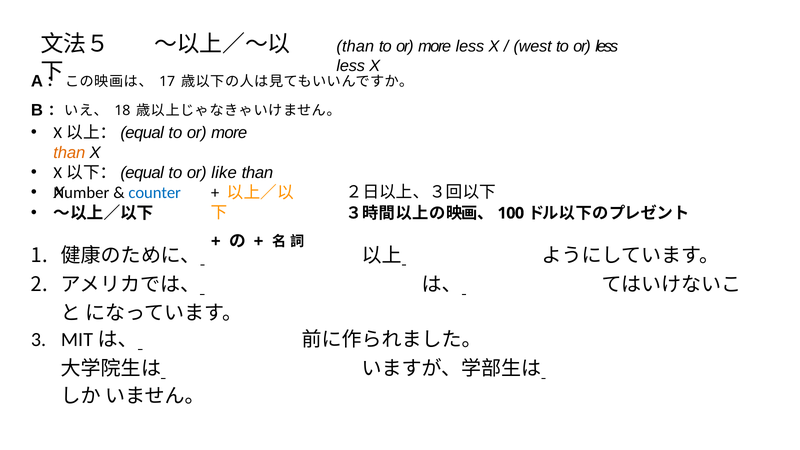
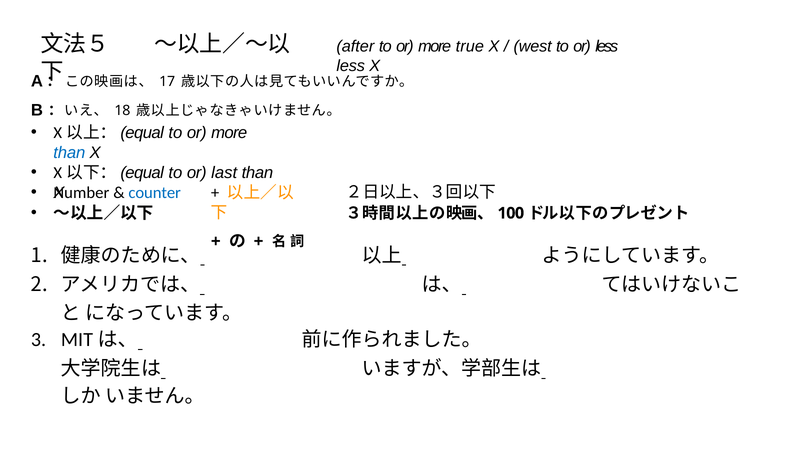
than at (355, 46): than -> after
more less: less -> true
than at (69, 153) colour: orange -> blue
like: like -> last
